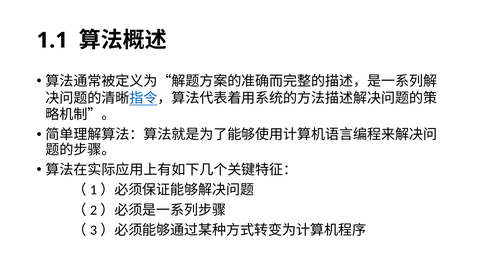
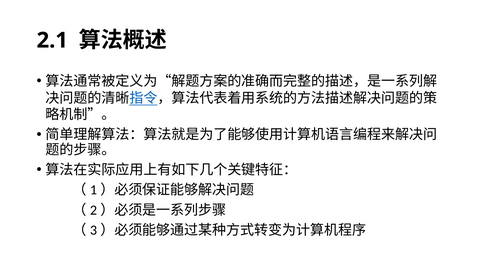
1.1: 1.1 -> 2.1
